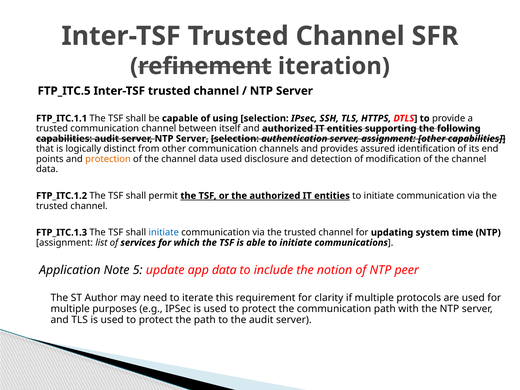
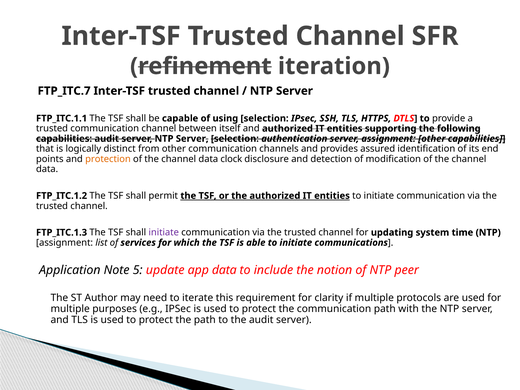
FTP_ITC.5: FTP_ITC.5 -> FTP_ITC.7
data used: used -> clock
initiate at (164, 232) colour: blue -> purple
